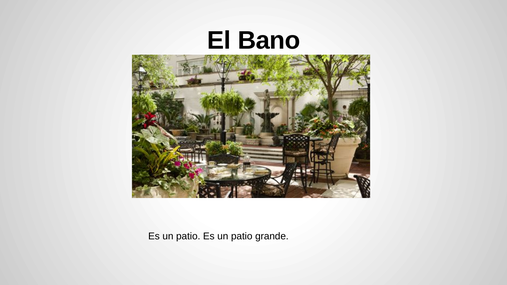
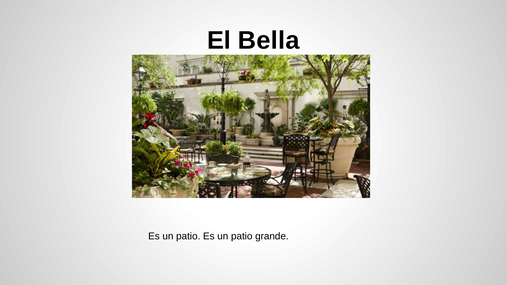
Bano: Bano -> Bella
